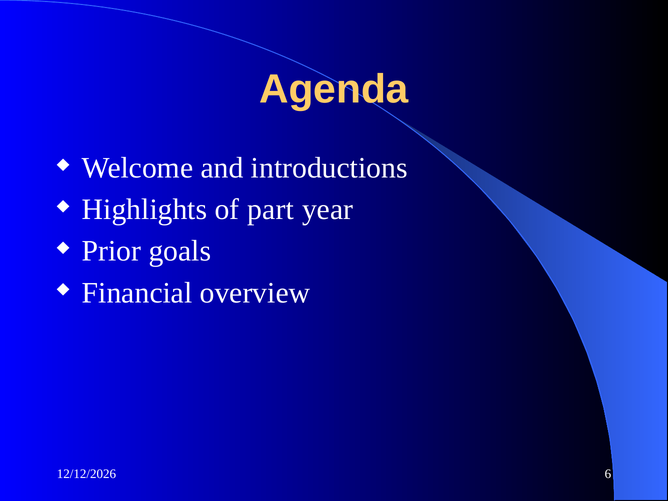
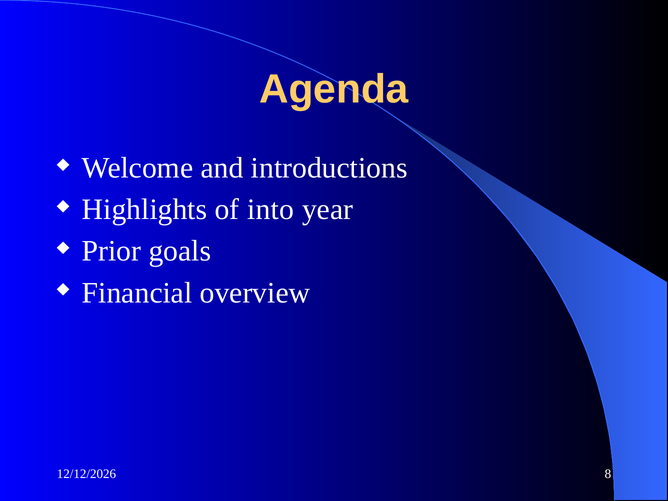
part: part -> into
6: 6 -> 8
